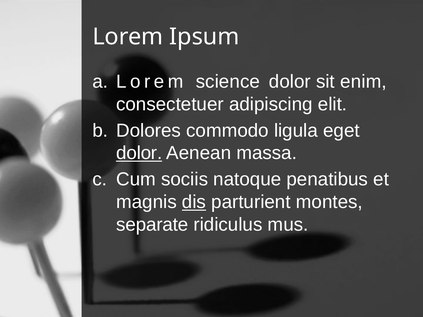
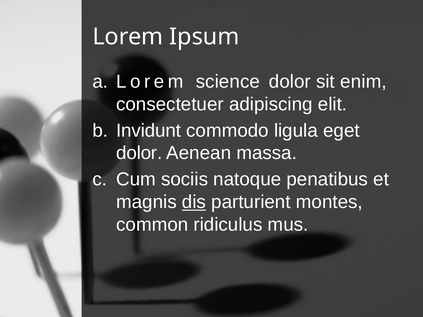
Dolores: Dolores -> Invidunt
dolor at (139, 153) underline: present -> none
separate: separate -> common
